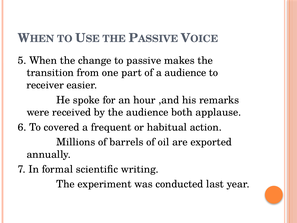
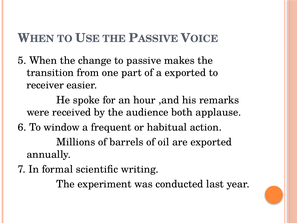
a audience: audience -> exported
covered: covered -> window
